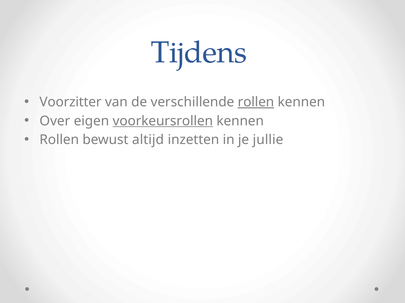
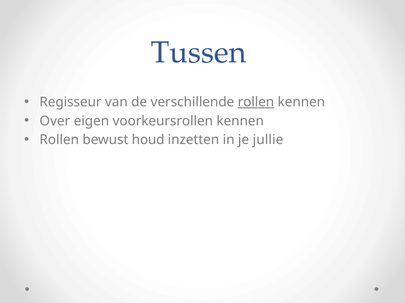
Tijdens: Tijdens -> Tussen
Voorzitter: Voorzitter -> Regisseur
voorkeursrollen underline: present -> none
altijd: altijd -> houd
